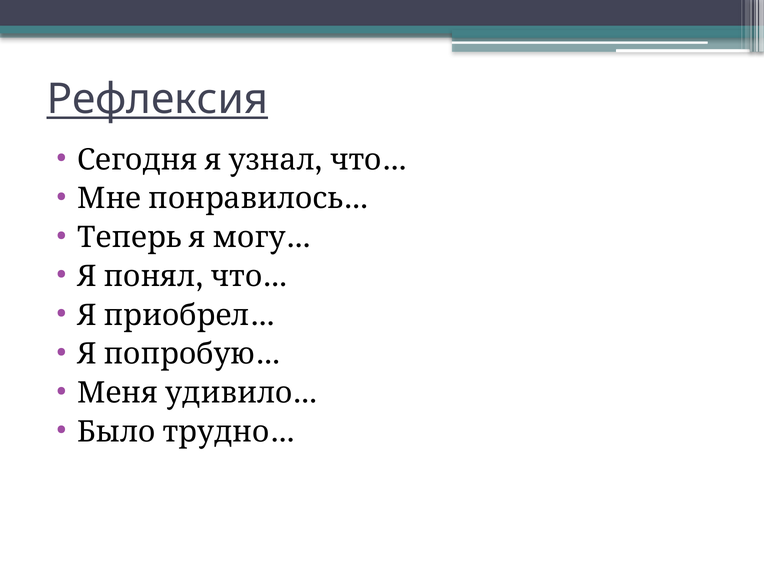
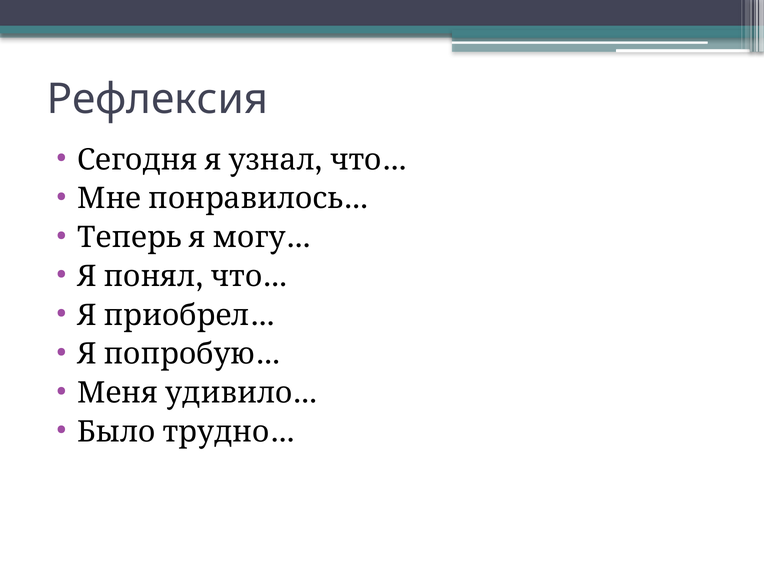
Рефлексия underline: present -> none
